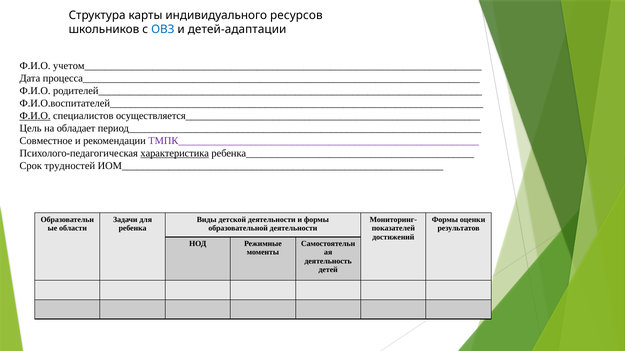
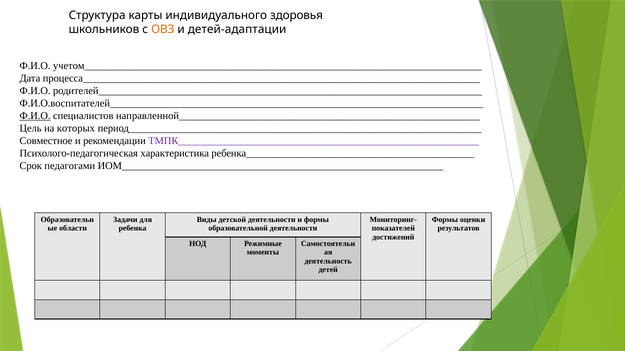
ресурсов: ресурсов -> здоровья
ОВЗ colour: blue -> orange
осуществляется_________________________________________________________: осуществляется_________________________________________________________ -> направленной_________________________________________________________
обладает: обладает -> которых
характеристика underline: present -> none
трудностей: трудностей -> педагогами
